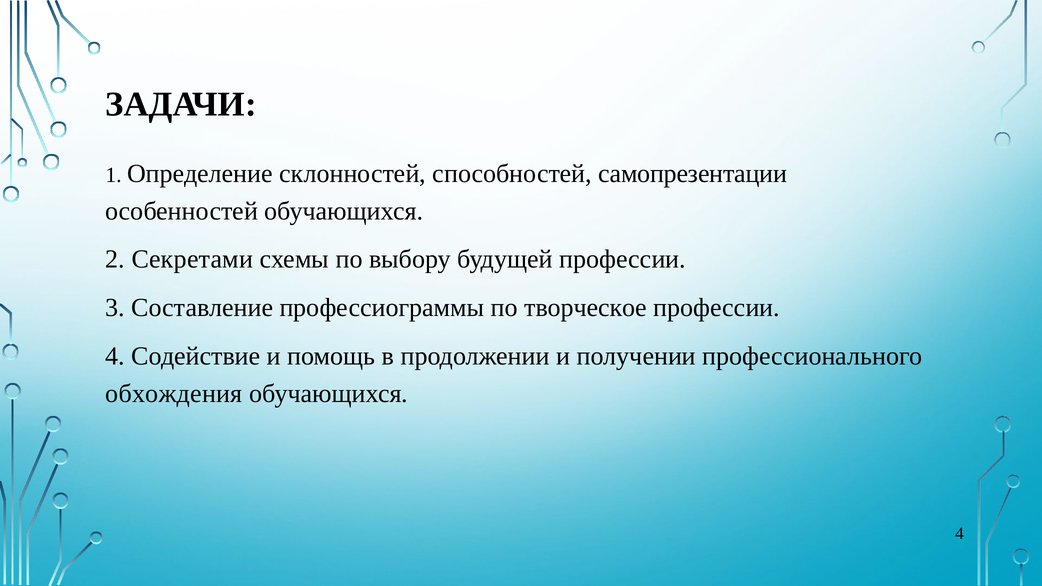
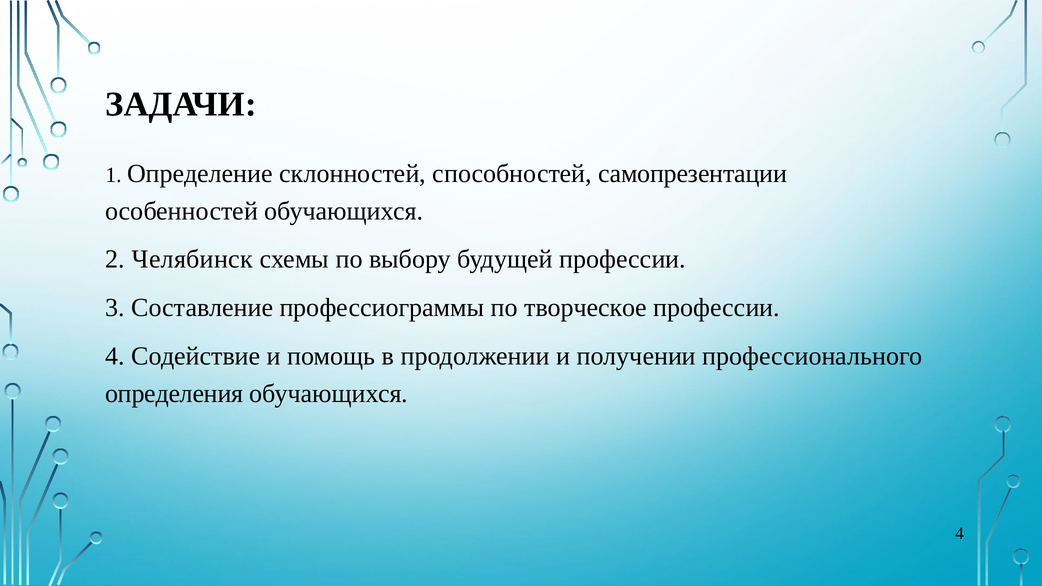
Секретами: Секретами -> Челябинск
обхождения: обхождения -> определения
